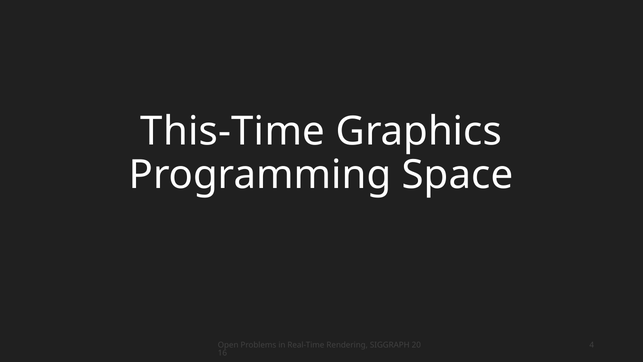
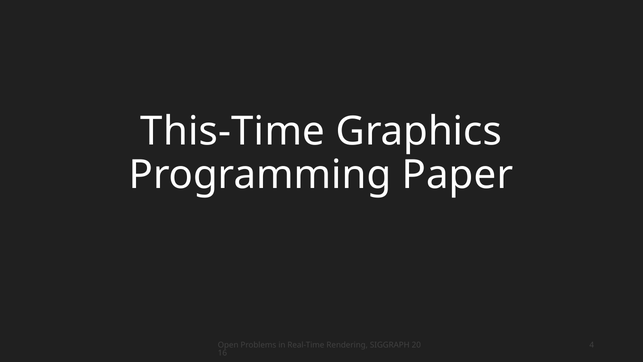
Space: Space -> Paper
